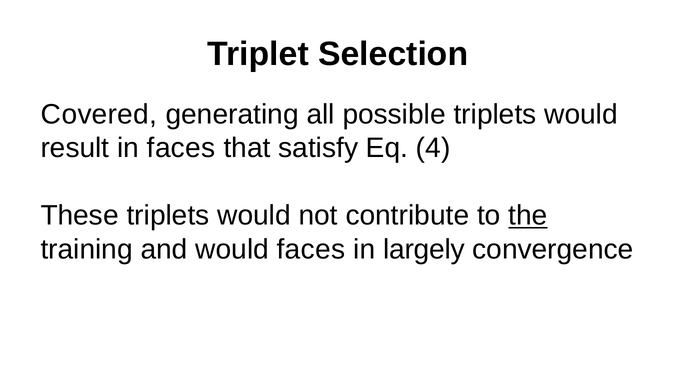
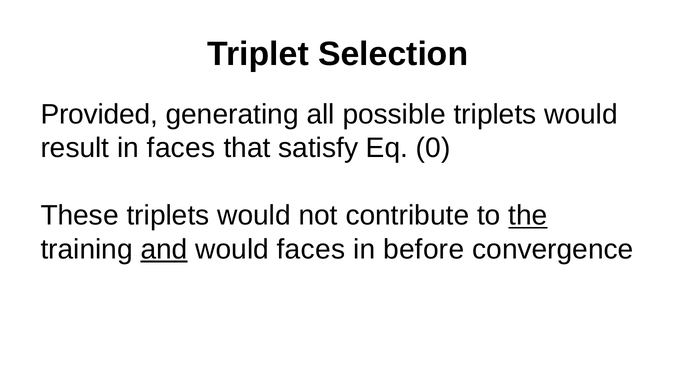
Covered: Covered -> Provided
4: 4 -> 0
and underline: none -> present
largely: largely -> before
